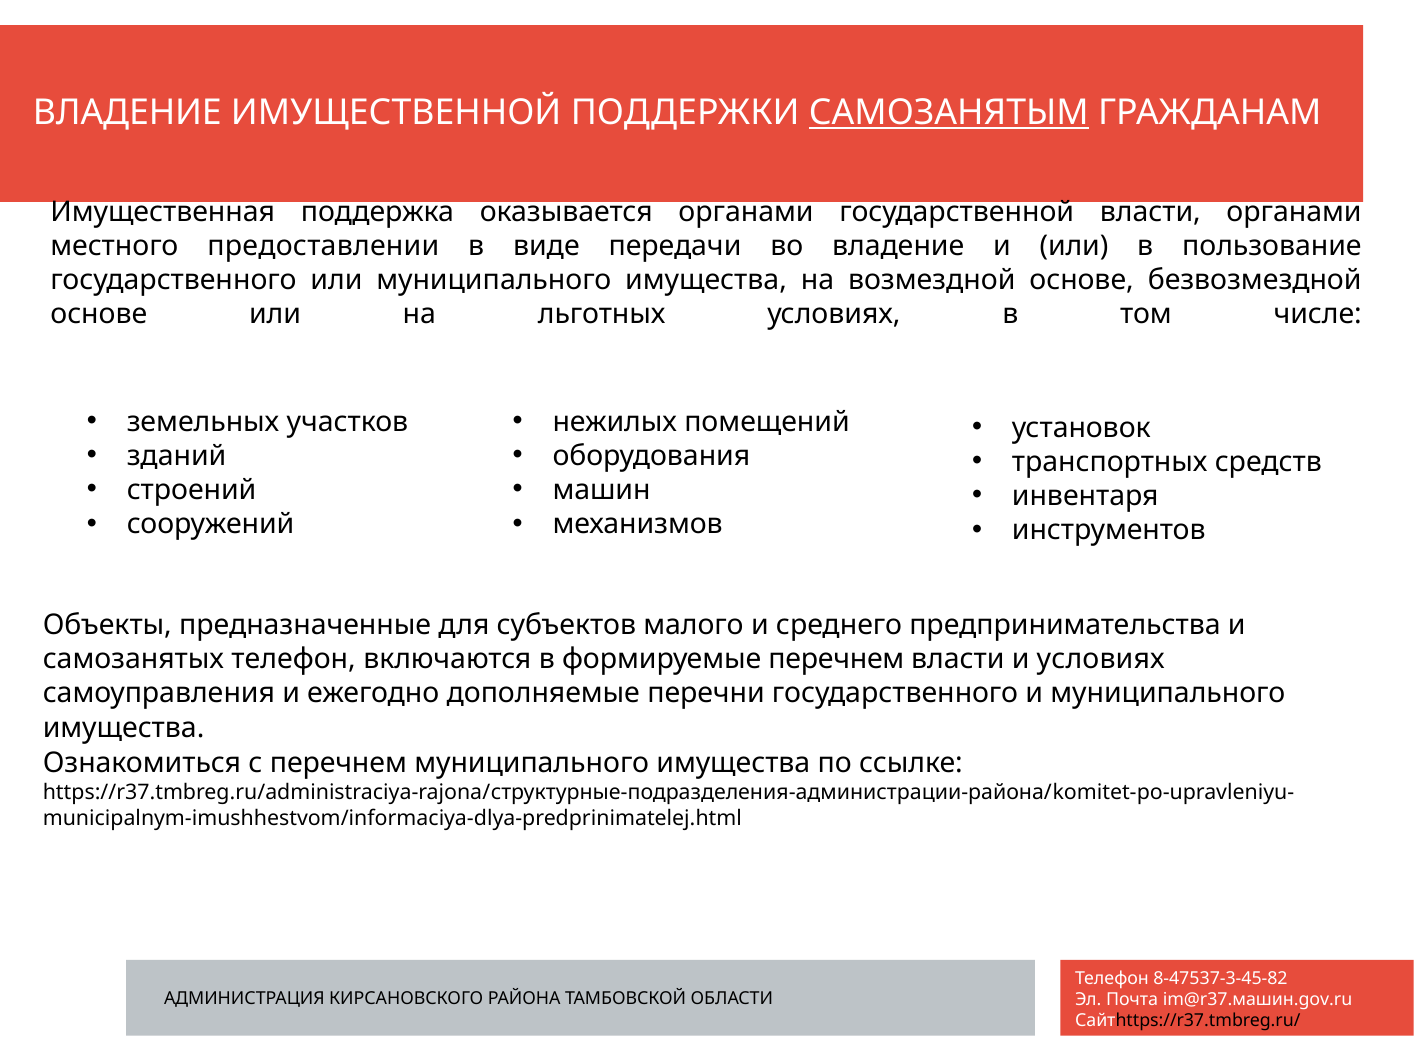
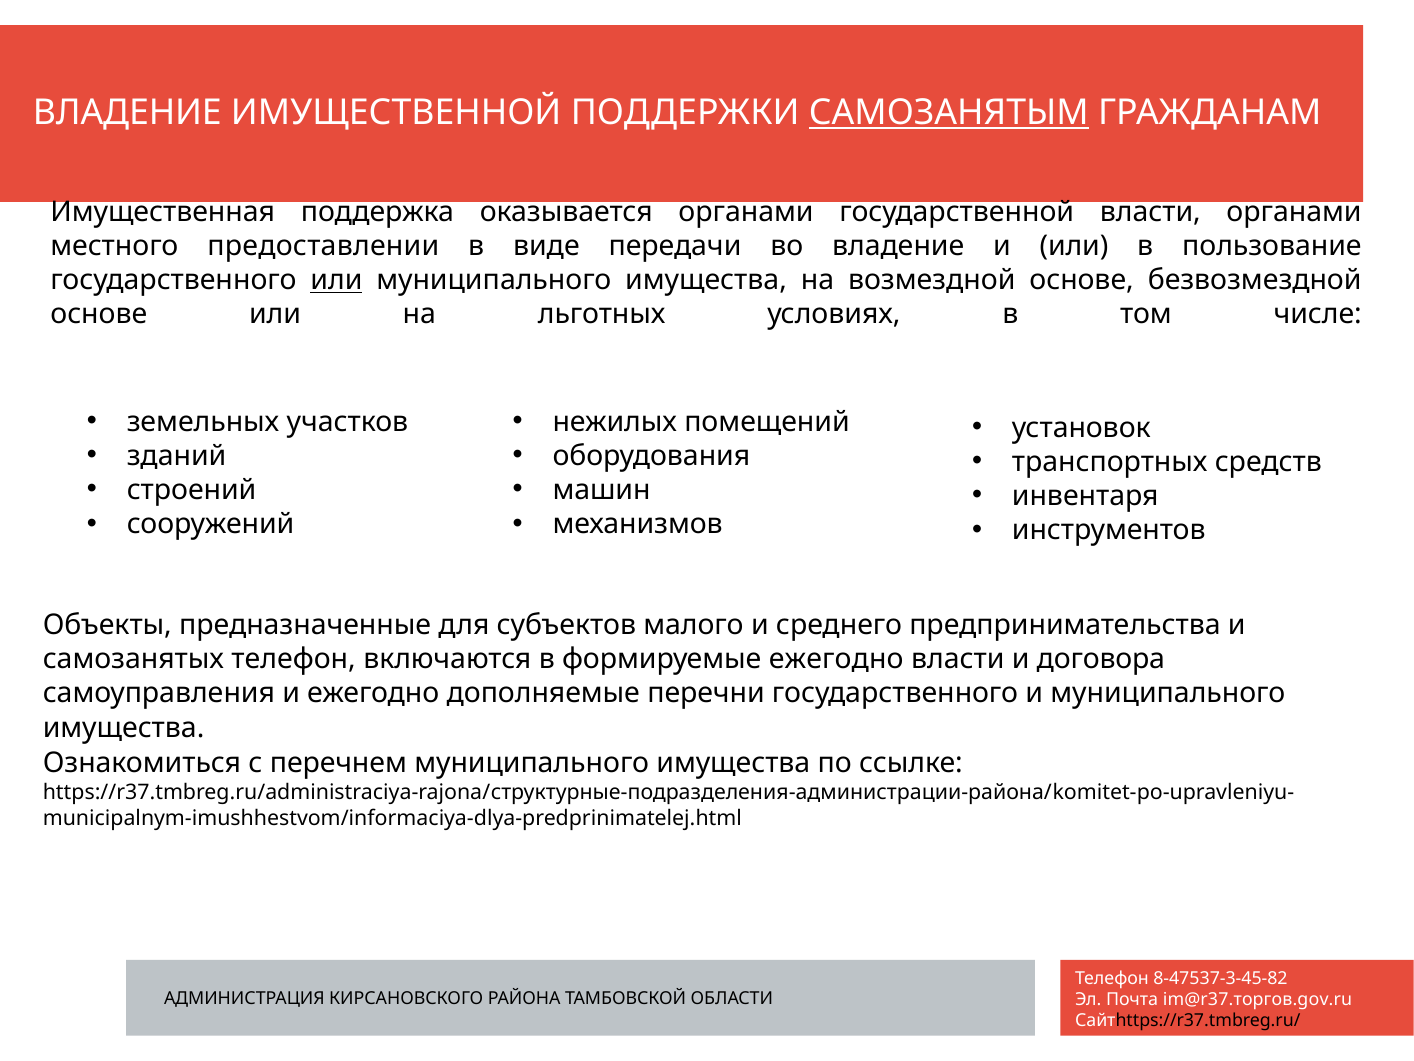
или at (336, 280) underline: none -> present
формируемые перечнем: перечнем -> ежегодно
и условиях: условиях -> договора
im@r37.машин.gov.ru: im@r37.машин.gov.ru -> im@r37.торгов.gov.ru
